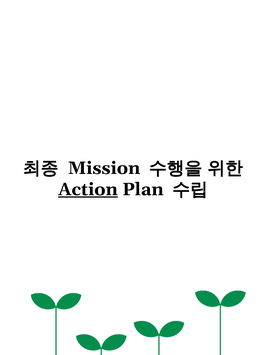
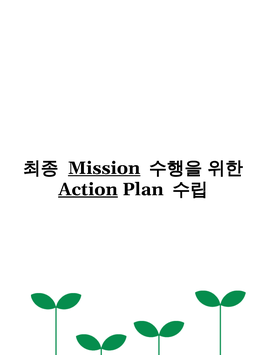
Mission underline: none -> present
